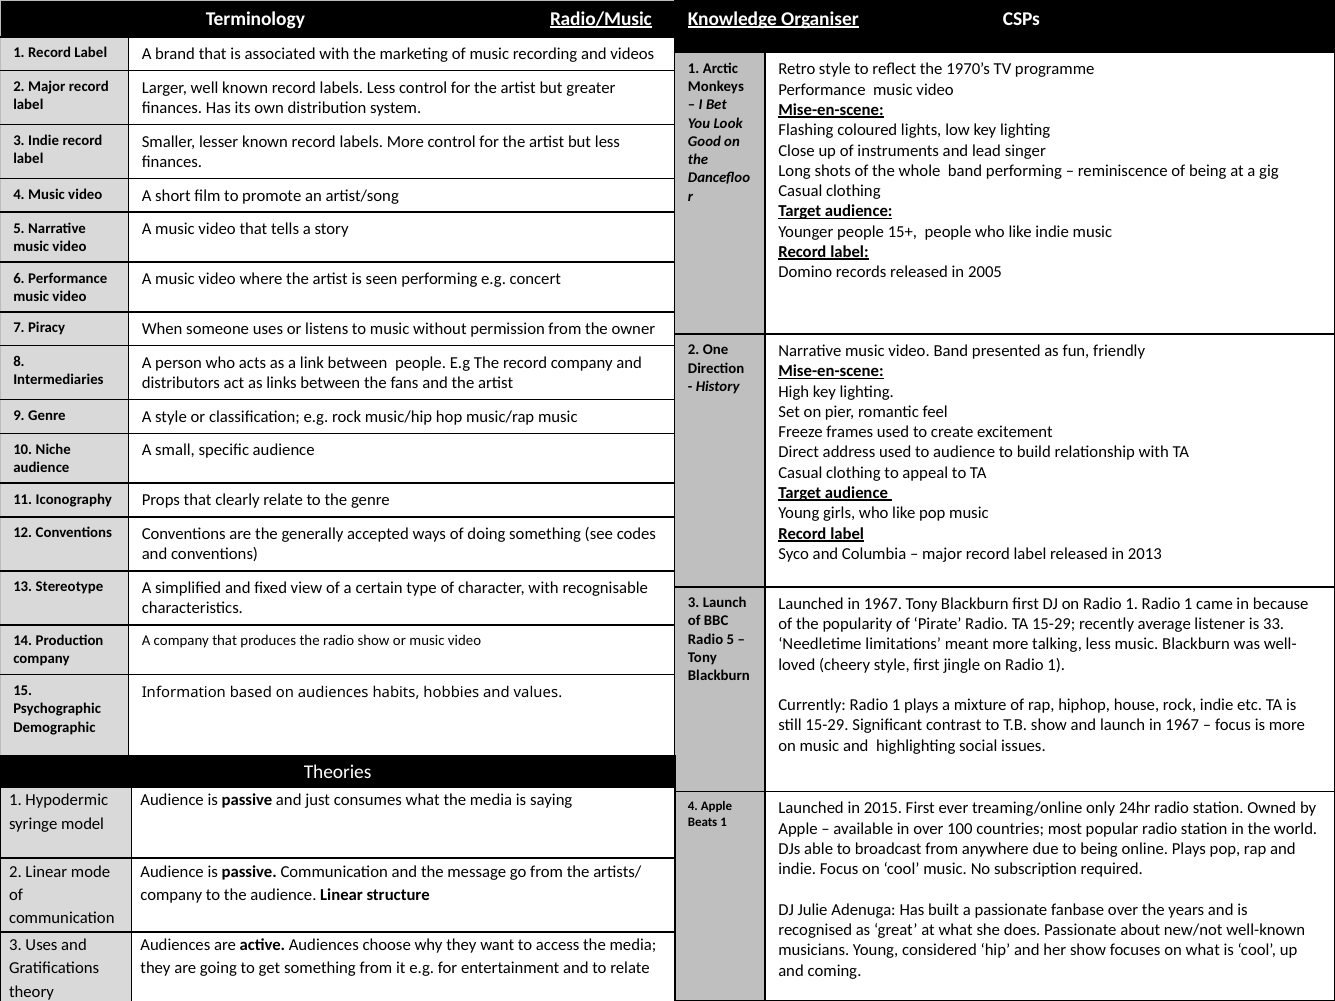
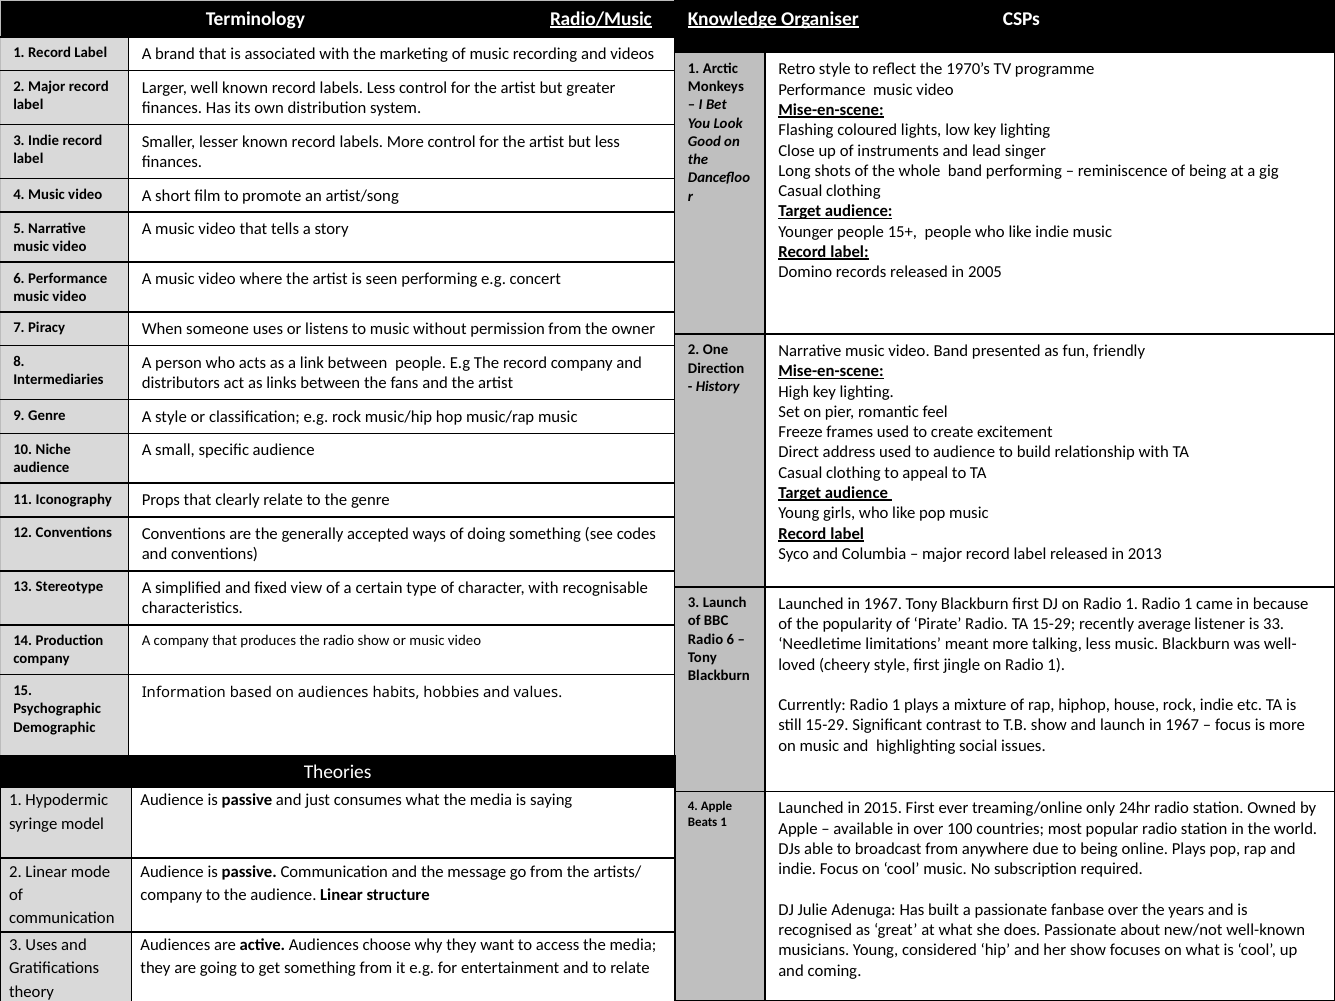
Radio 5: 5 -> 6
